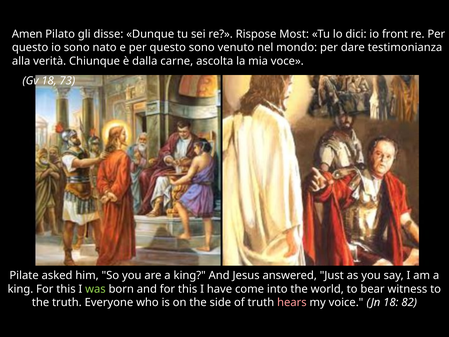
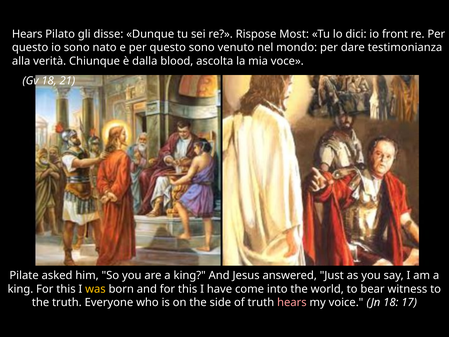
Amen at (27, 34): Amen -> Hears
carne: carne -> blood
73: 73 -> 21
was colour: light green -> yellow
82: 82 -> 17
